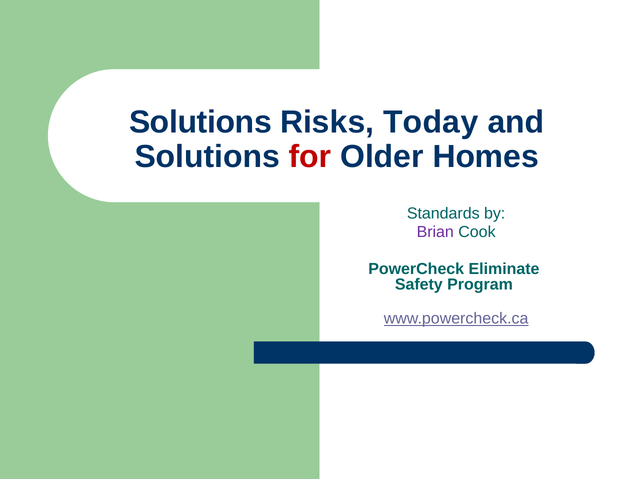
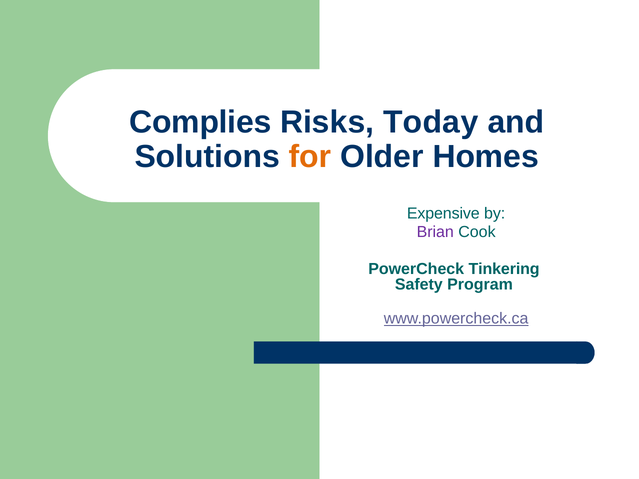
Solutions at (200, 122): Solutions -> Complies
for colour: red -> orange
Standards: Standards -> Expensive
Eliminate: Eliminate -> Tinkering
